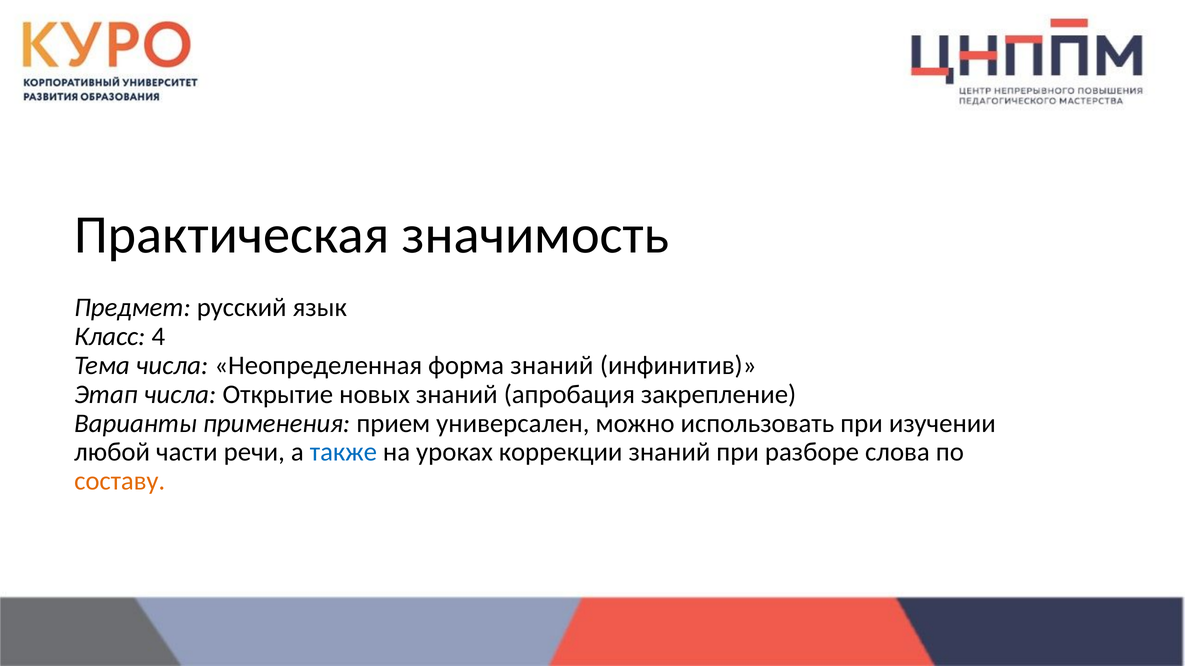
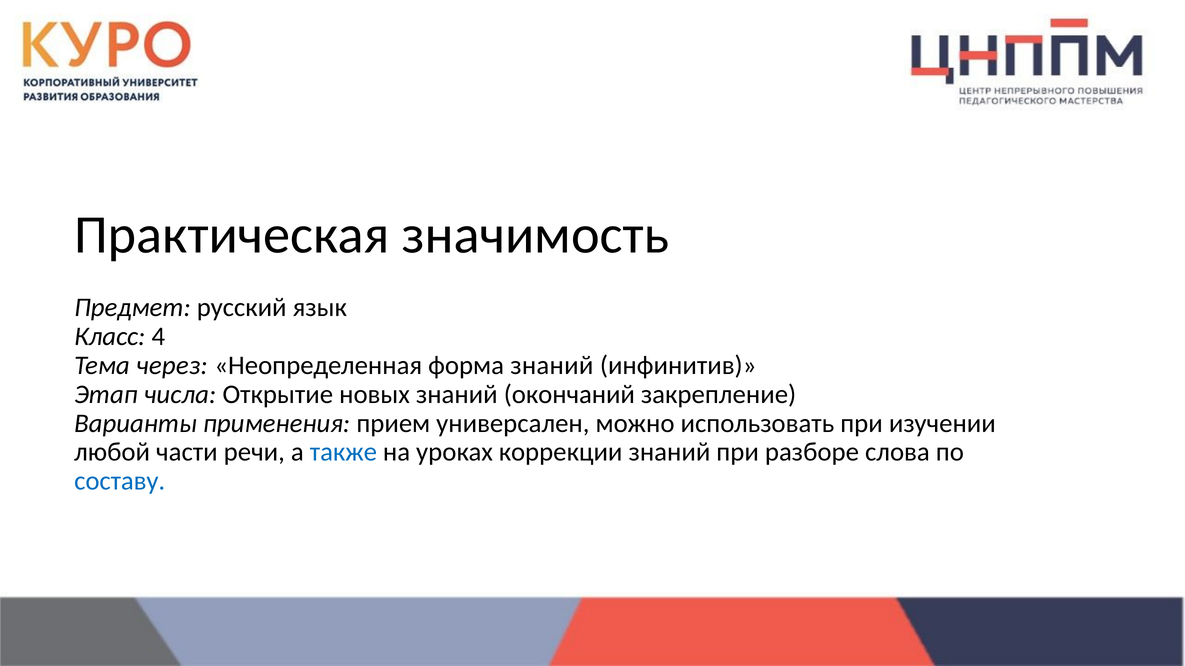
Тема числа: числа -> через
апробация: апробация -> окончаний
составу colour: orange -> blue
